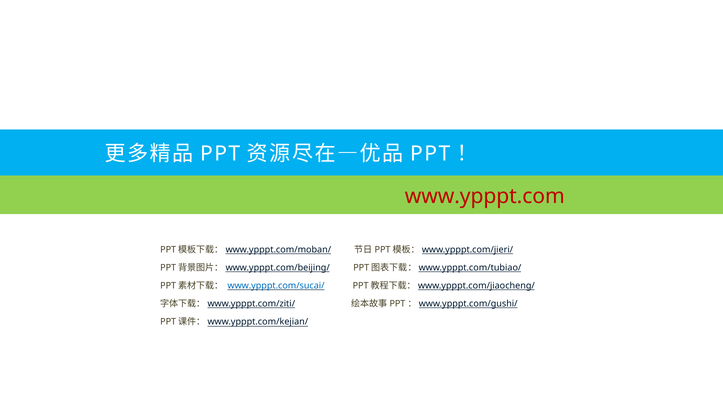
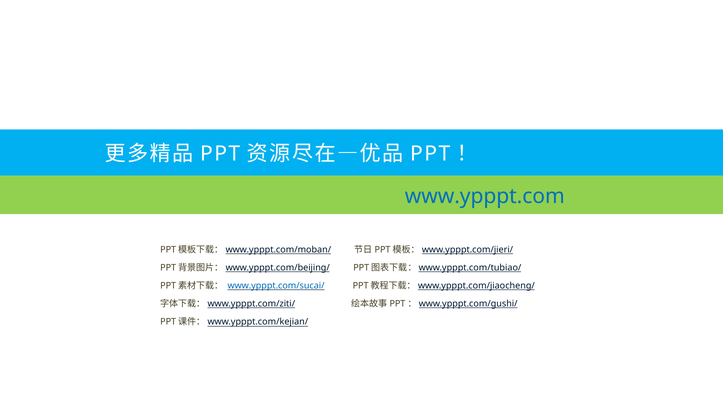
www.ypppt.com colour: red -> blue
